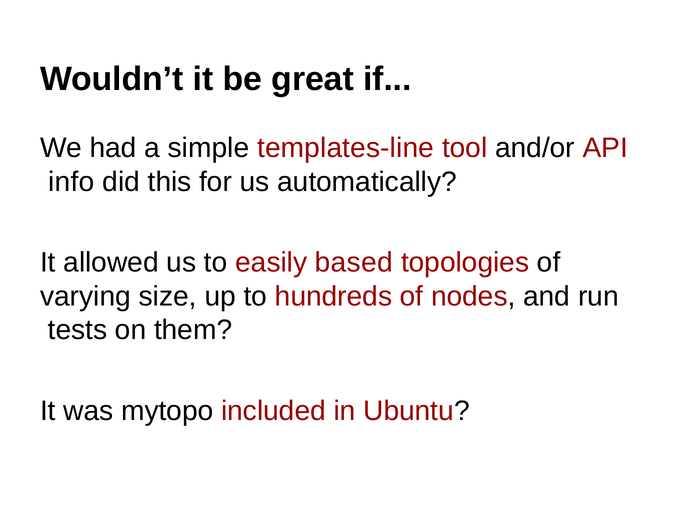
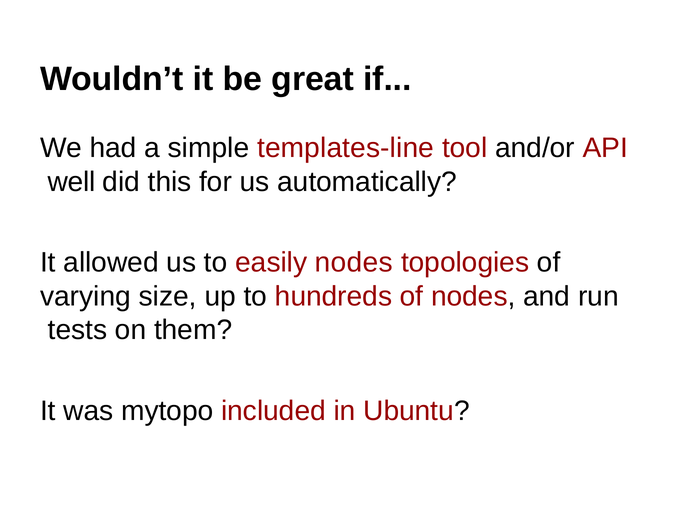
info: info -> well
easily based: based -> nodes
